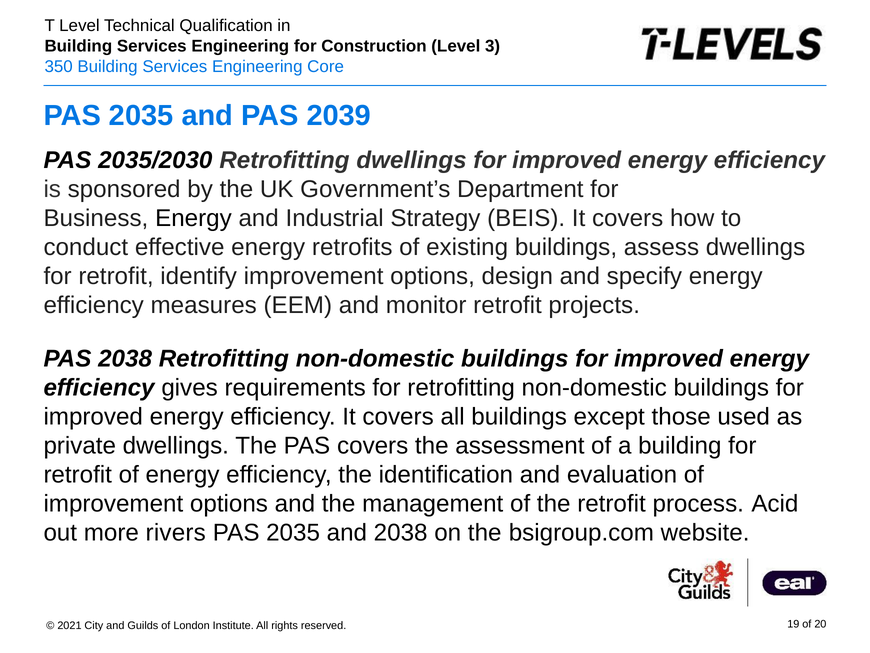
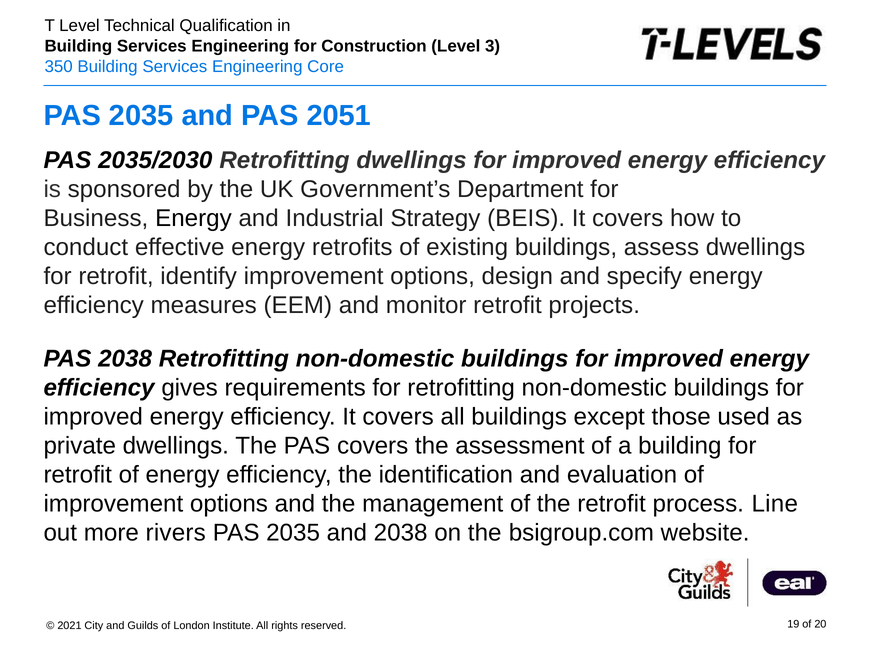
2039: 2039 -> 2051
Acid: Acid -> Line
